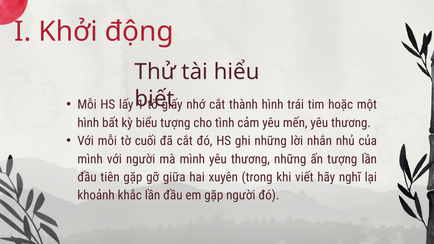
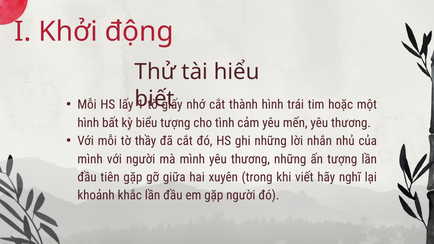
cuối: cuối -> thầy
